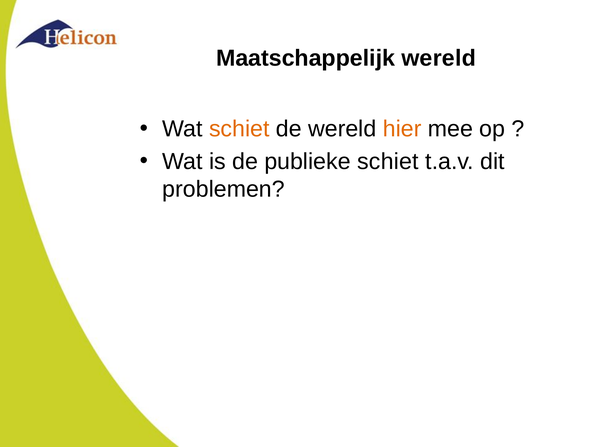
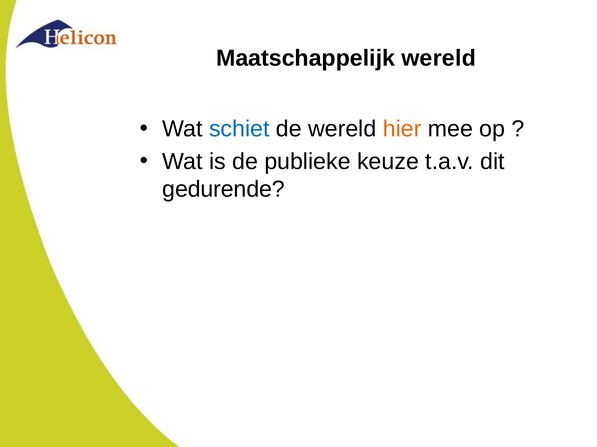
schiet at (239, 129) colour: orange -> blue
publieke schiet: schiet -> keuze
problemen: problemen -> gedurende
